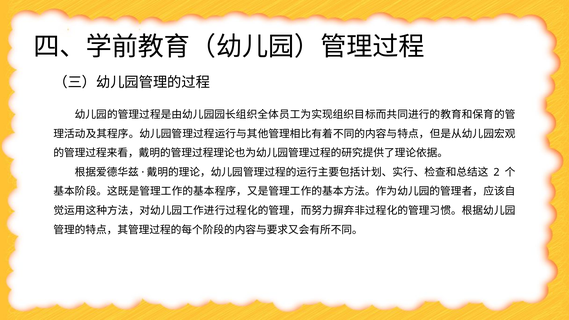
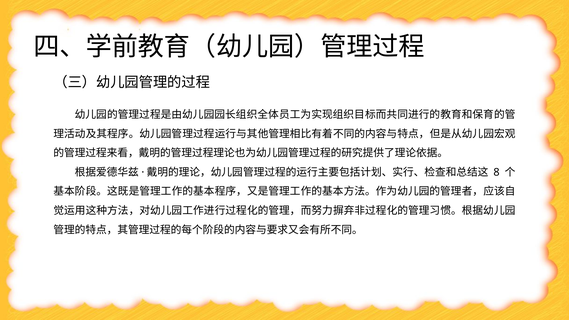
2: 2 -> 8
